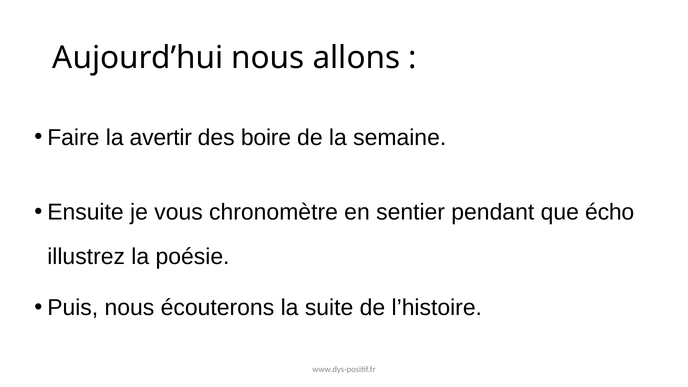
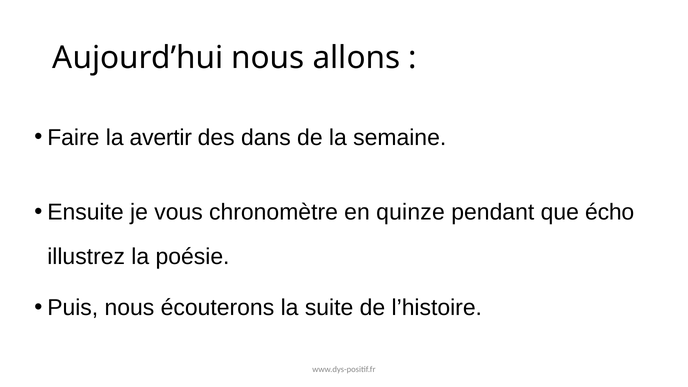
boire: boire -> dans
sentier: sentier -> quinze
